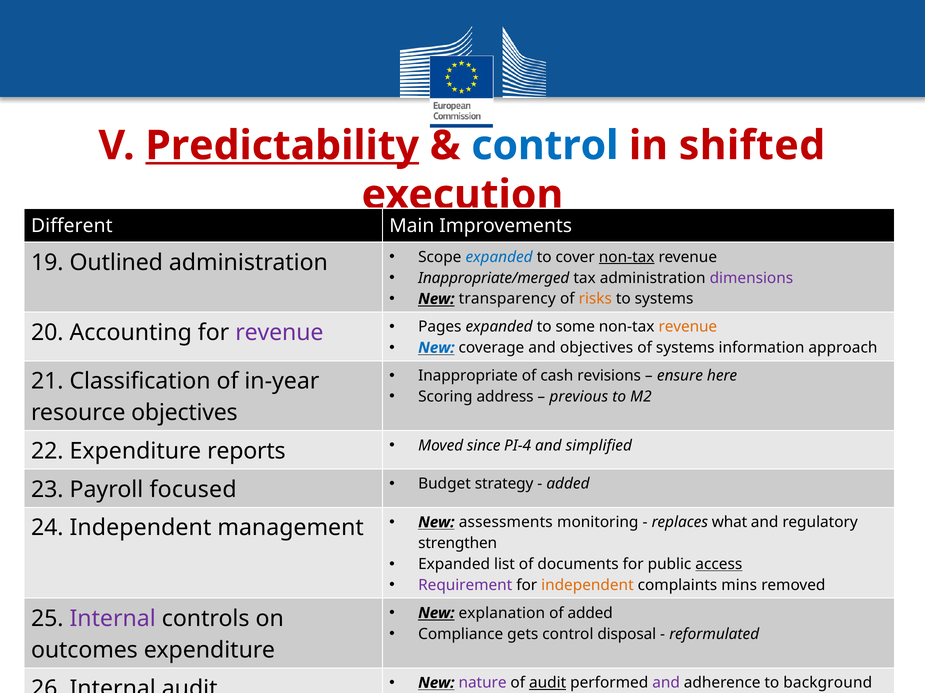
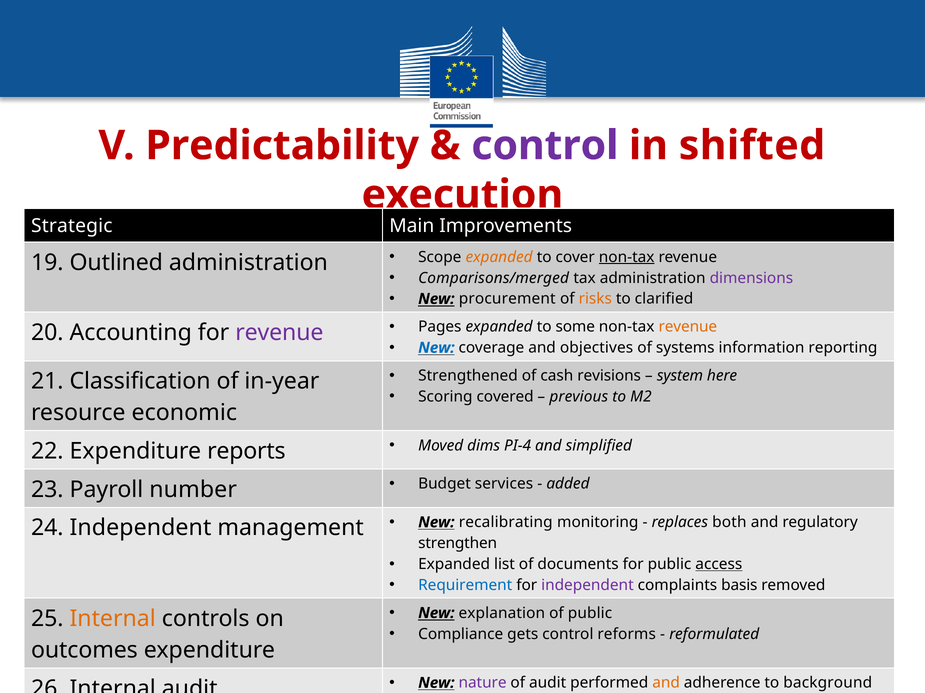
Predictability underline: present -> none
control at (545, 146) colour: blue -> purple
Different: Different -> Strategic
expanded at (499, 257) colour: blue -> orange
Inappropriate/merged: Inappropriate/merged -> Comparisons/merged
transparency: transparency -> procurement
to systems: systems -> clarified
approach: approach -> reporting
Inappropriate: Inappropriate -> Strengthened
ensure: ensure -> system
address: address -> covered
resource objectives: objectives -> economic
since: since -> dims
focused: focused -> number
strategy: strategy -> services
assessments: assessments -> recalibrating
what: what -> both
Requirement colour: purple -> blue
independent at (587, 586) colour: orange -> purple
mins: mins -> basis
of added: added -> public
Internal at (113, 619) colour: purple -> orange
disposal: disposal -> reforms
audit at (548, 684) underline: present -> none
and at (666, 684) colour: purple -> orange
